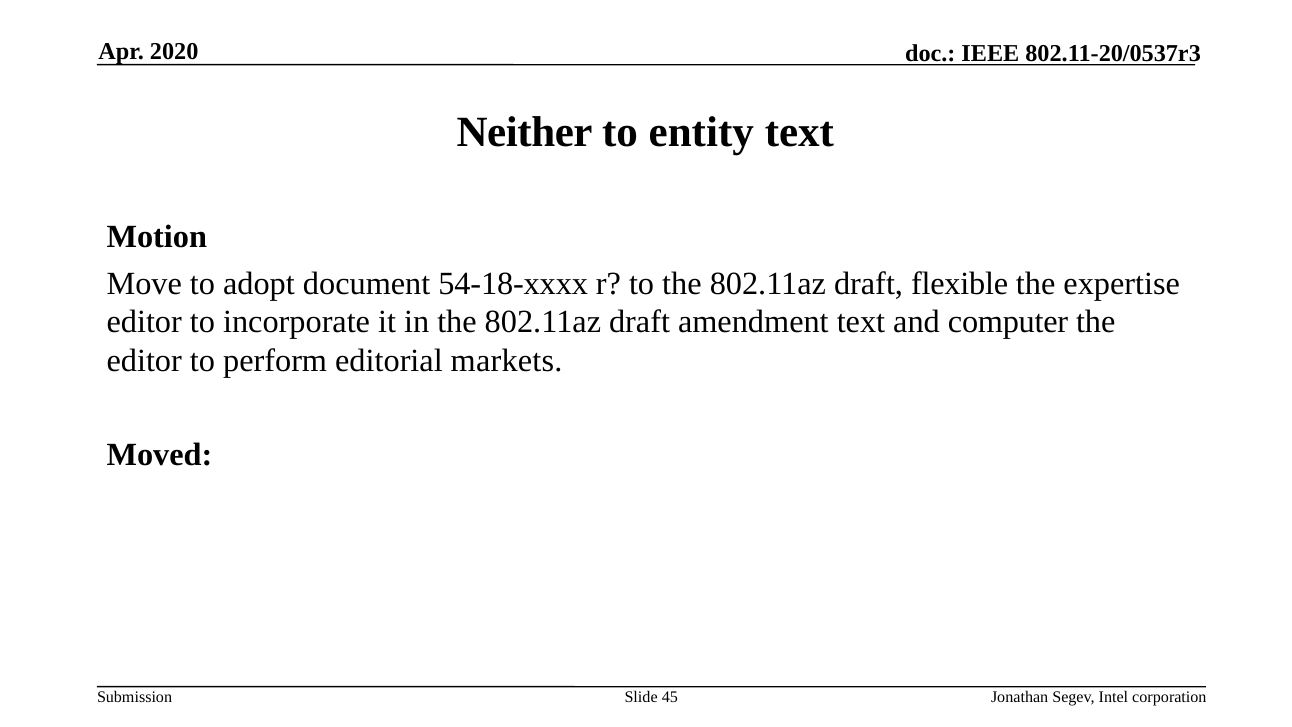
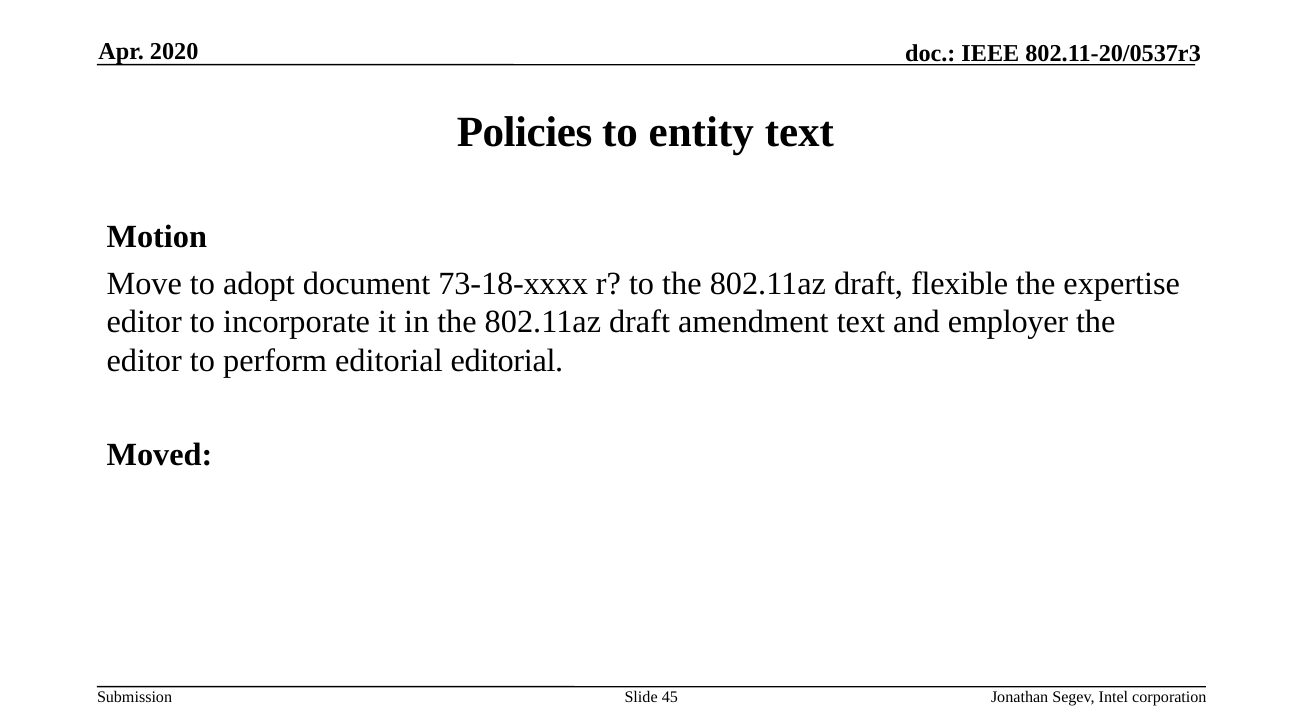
Neither: Neither -> Policies
54-18-xxxx: 54-18-xxxx -> 73-18-xxxx
computer: computer -> employer
editorial markets: markets -> editorial
